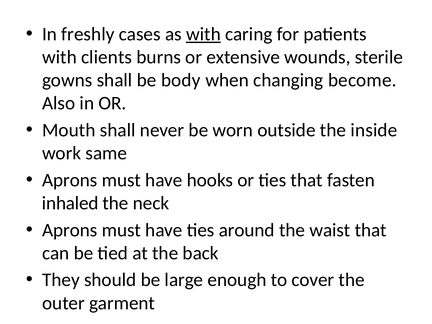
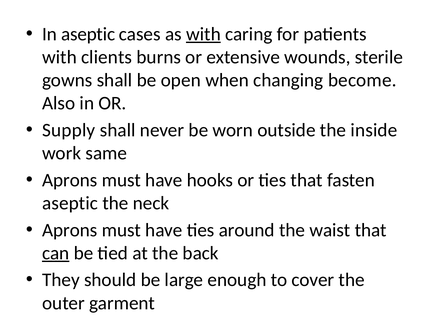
In freshly: freshly -> aseptic
body: body -> open
Mouth: Mouth -> Supply
inhaled at (70, 203): inhaled -> aseptic
can underline: none -> present
